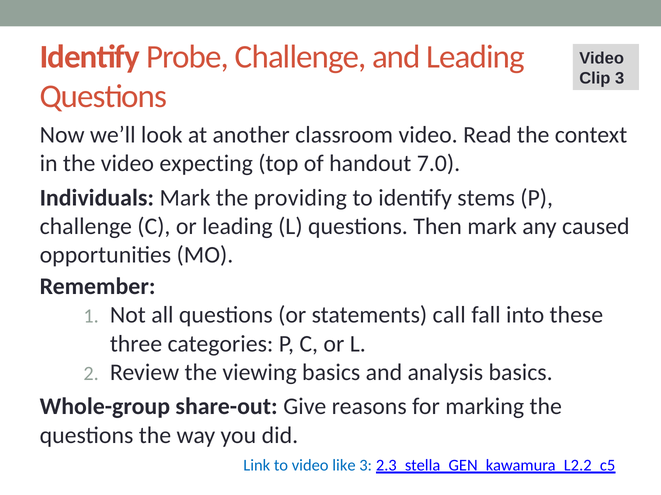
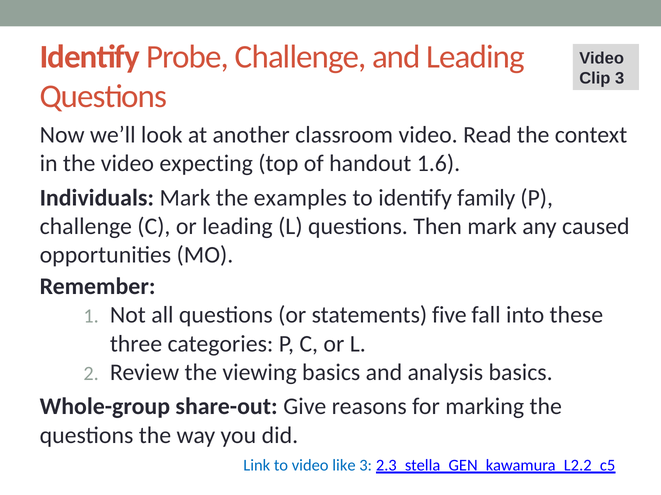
7.0: 7.0 -> 1.6
providing: providing -> examples
stems: stems -> family
call: call -> five
